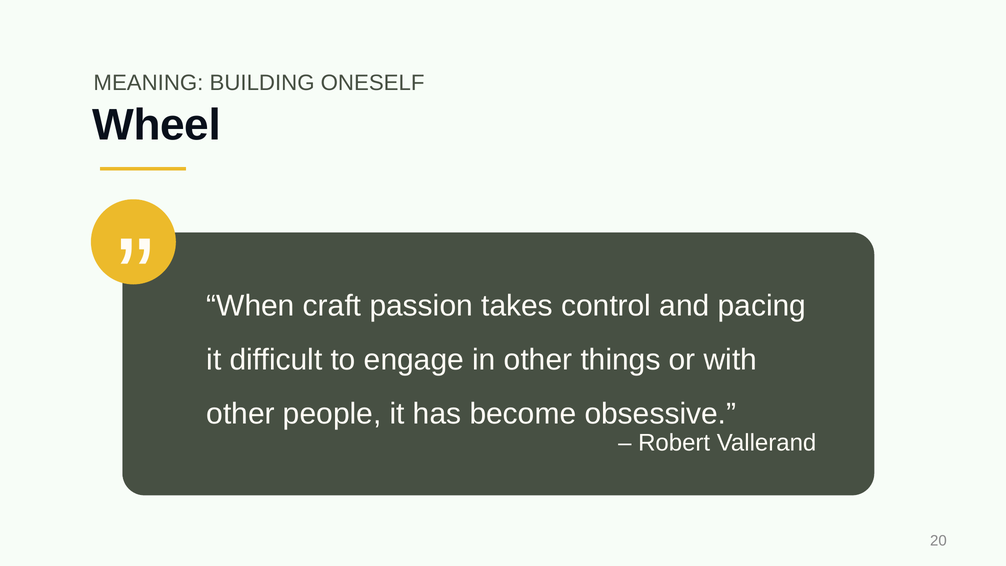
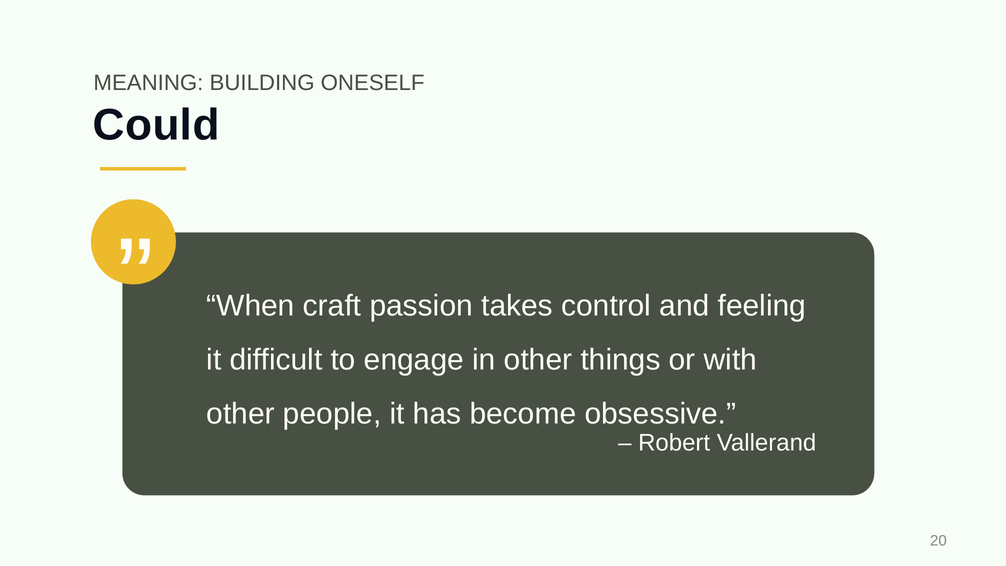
Wheel: Wheel -> Could
pacing: pacing -> feeling
